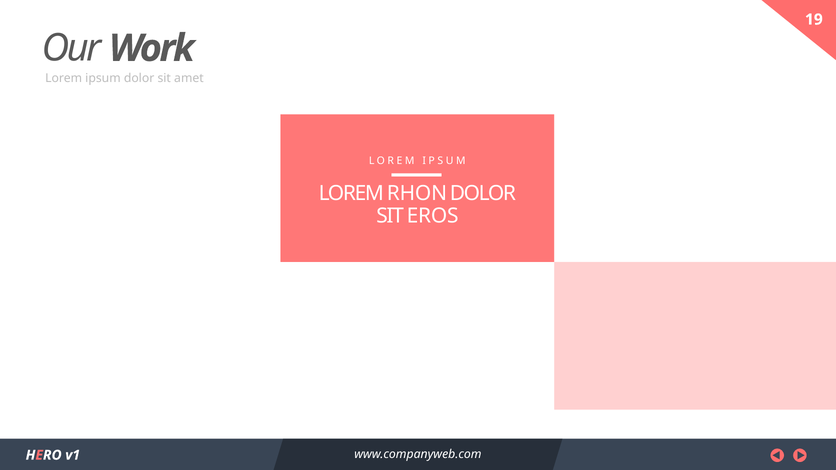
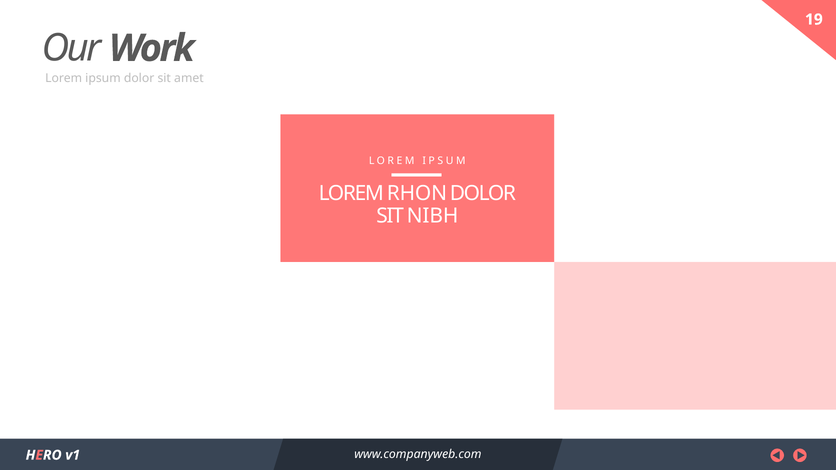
EROS: EROS -> NIBH
